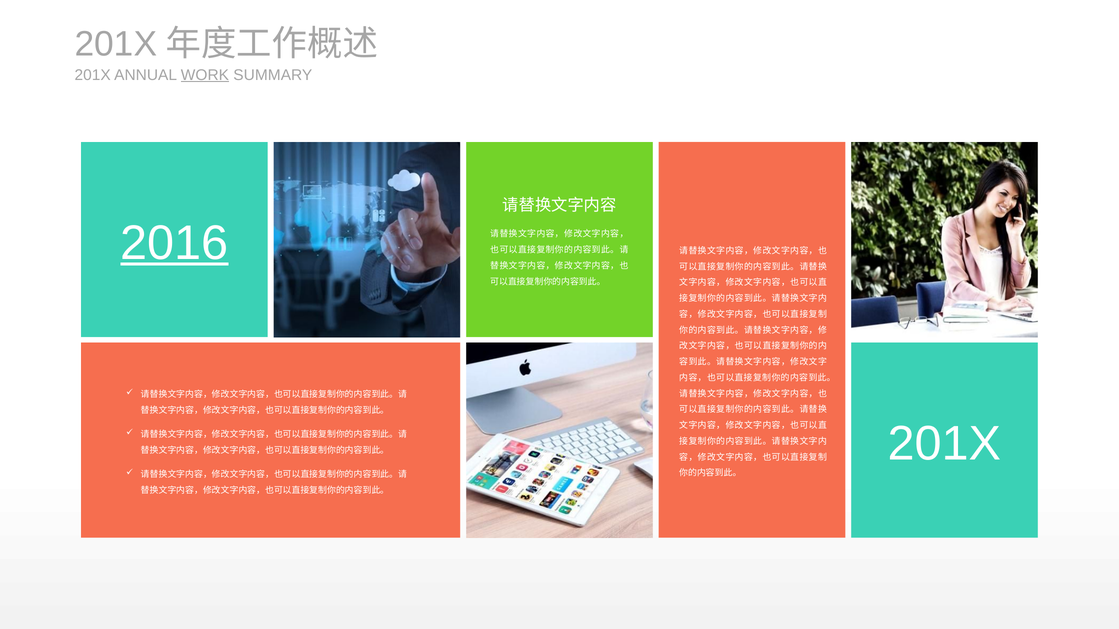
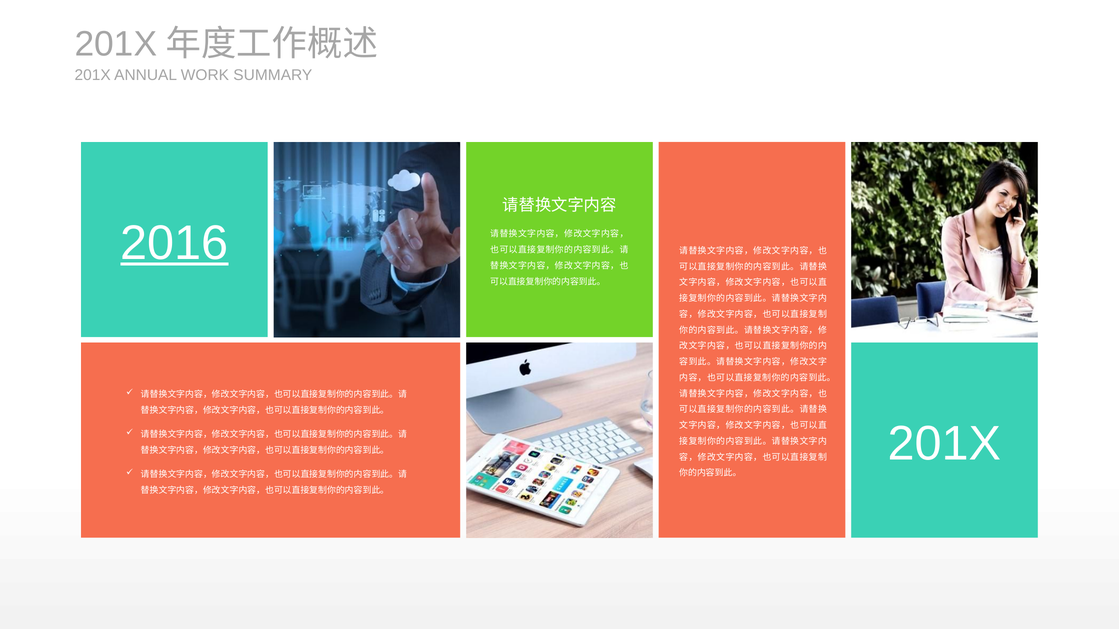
WORK underline: present -> none
